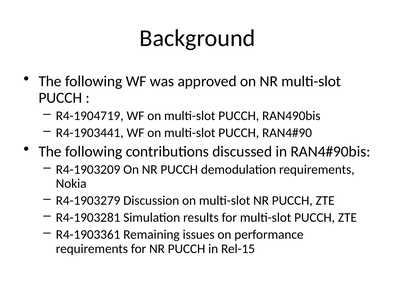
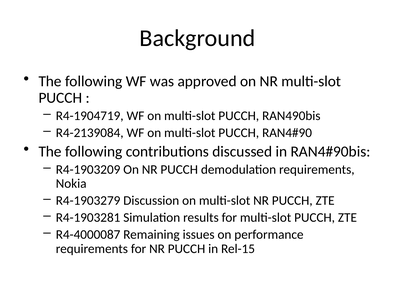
R4-1903441: R4-1903441 -> R4-2139084
R4-1903361: R4-1903361 -> R4-4000087
